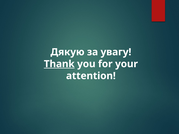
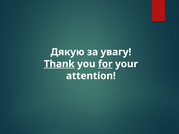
for underline: none -> present
